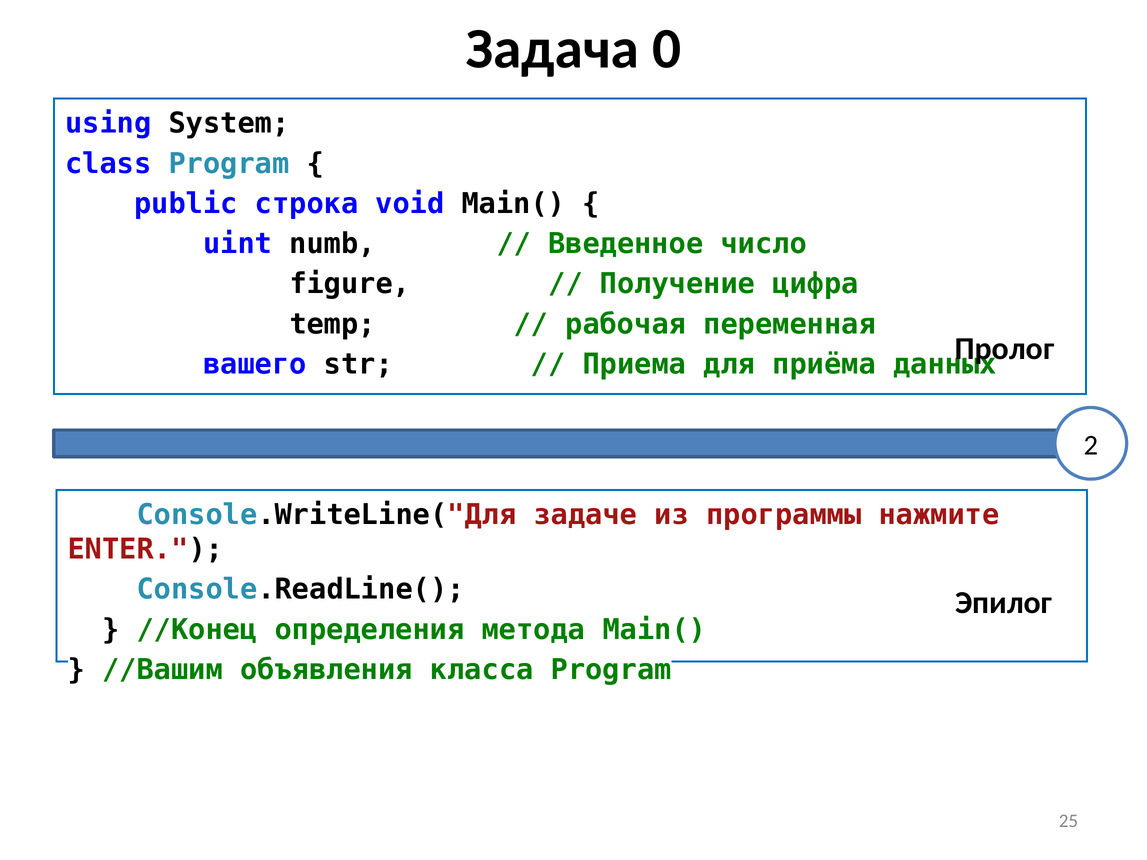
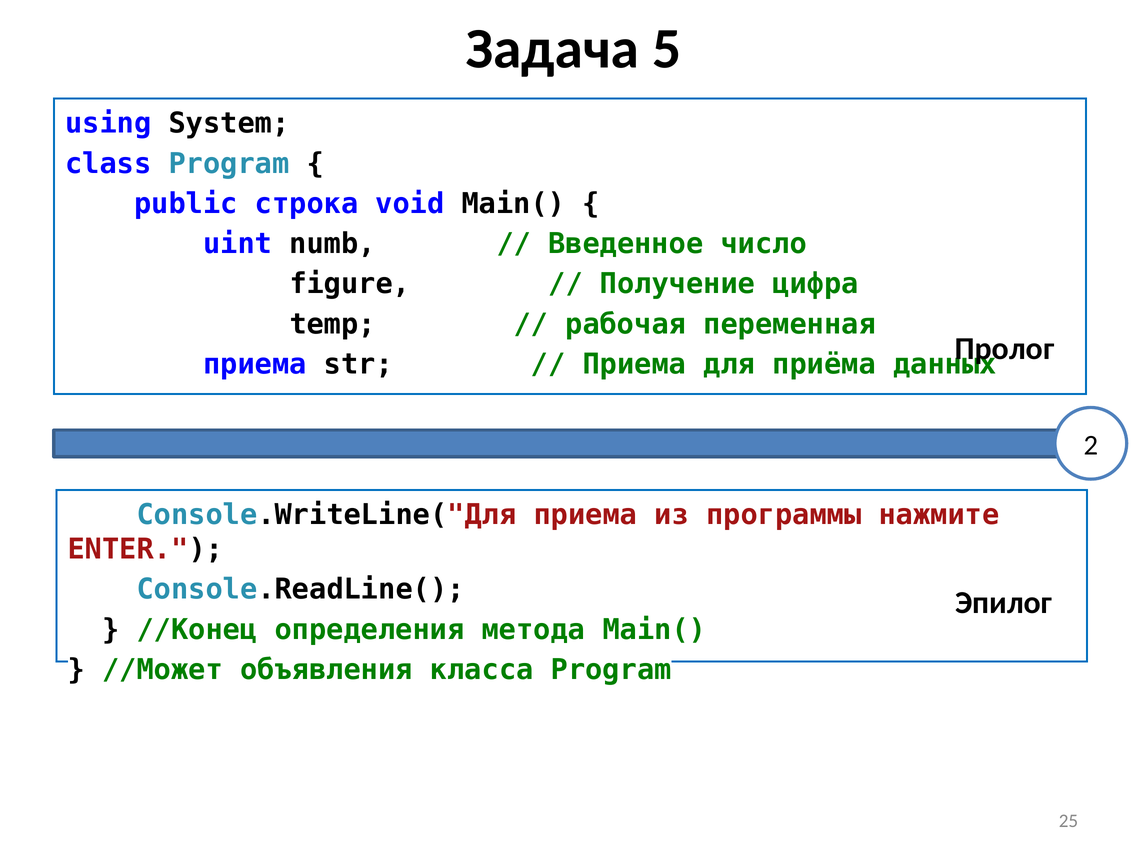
0: 0 -> 5
вашего at (255, 364): вашего -> приема
Console.WriteLine("Для задаче: задаче -> приема
//Вашим: //Вашим -> //Может
